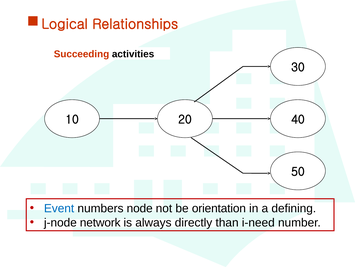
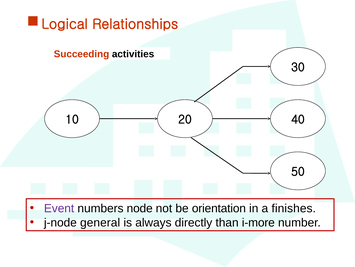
Event colour: blue -> purple
defining: defining -> finishes
network: network -> general
i-need: i-need -> i-more
